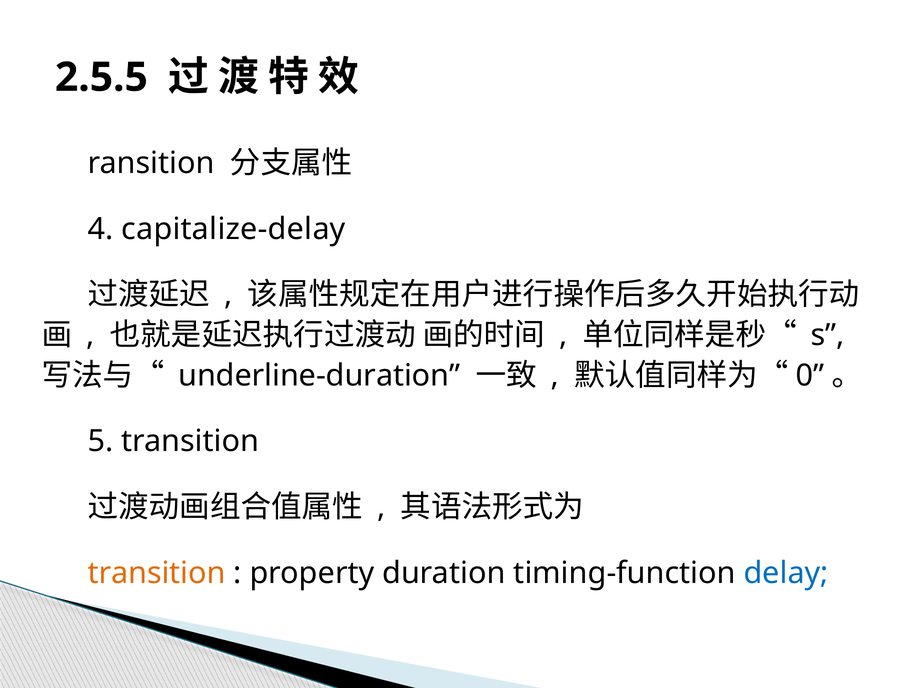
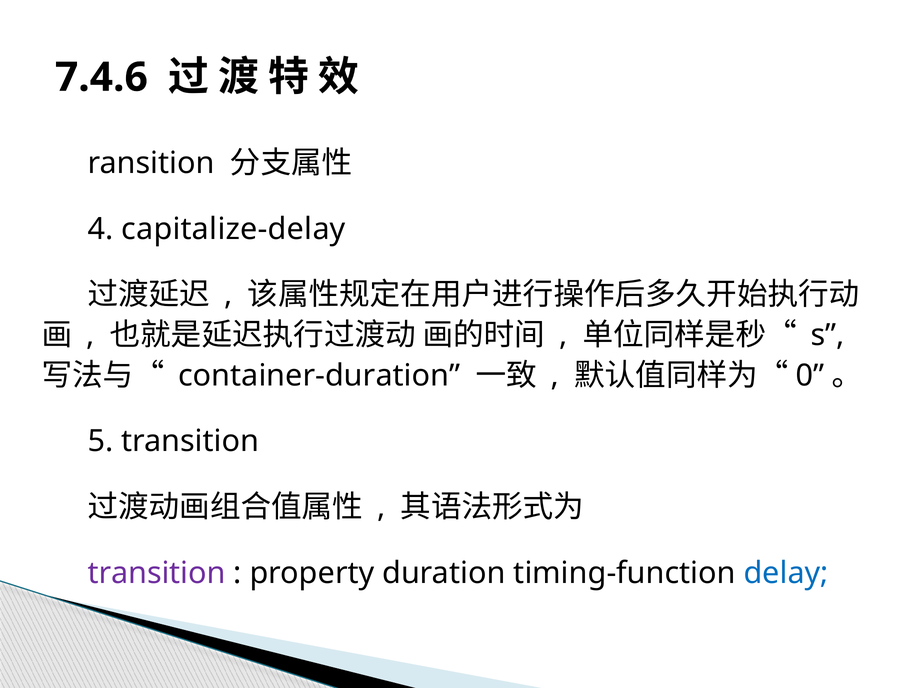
2.5.5: 2.5.5 -> 7.4.6
underline-duration: underline-duration -> container-duration
transition at (157, 573) colour: orange -> purple
